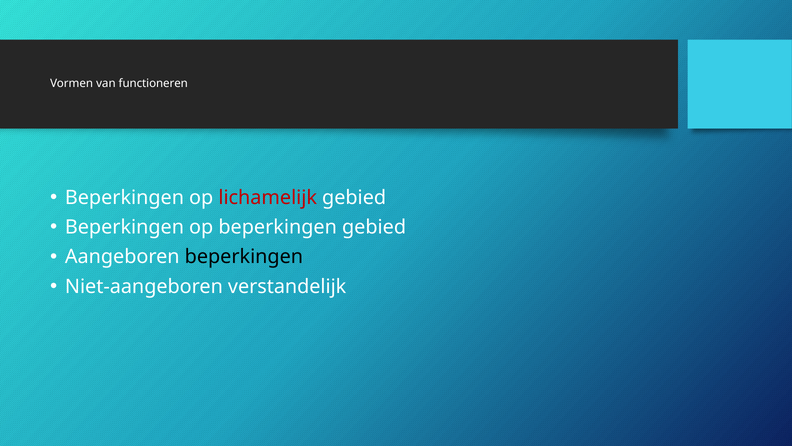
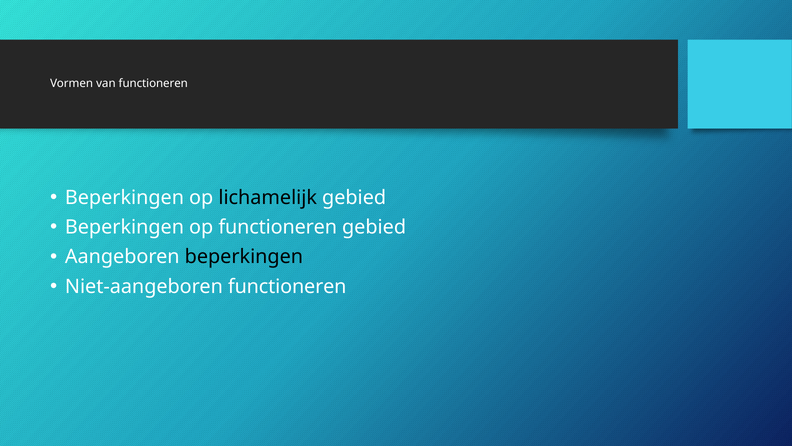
lichamelijk colour: red -> black
op beperkingen: beperkingen -> functioneren
Niet-aangeboren verstandelijk: verstandelijk -> functioneren
